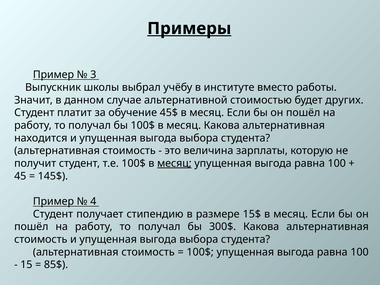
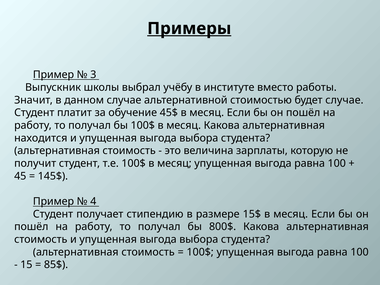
будет других: других -> случае
месяц at (174, 163) underline: present -> none
300$: 300$ -> 800$
